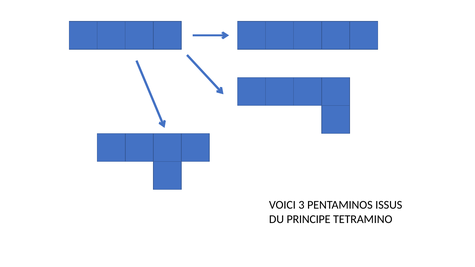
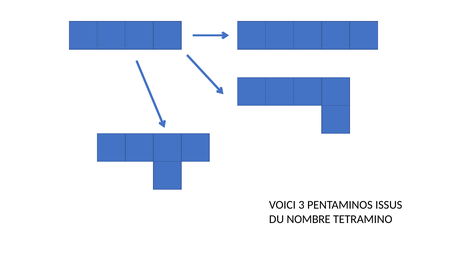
PRINCIPE: PRINCIPE -> NOMBRE
